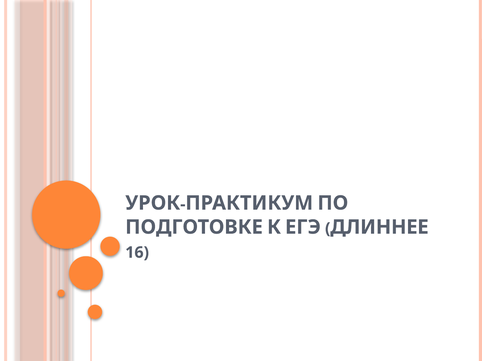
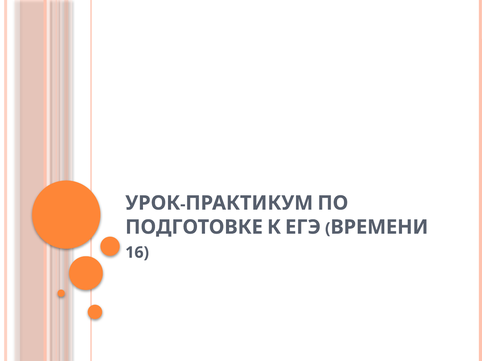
ДЛИННЕЕ: ДЛИННЕЕ -> ВРЕМЕНИ
